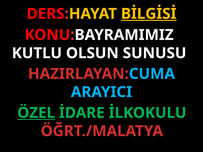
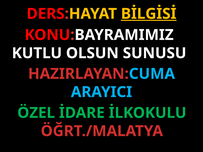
ÖZEL underline: present -> none
